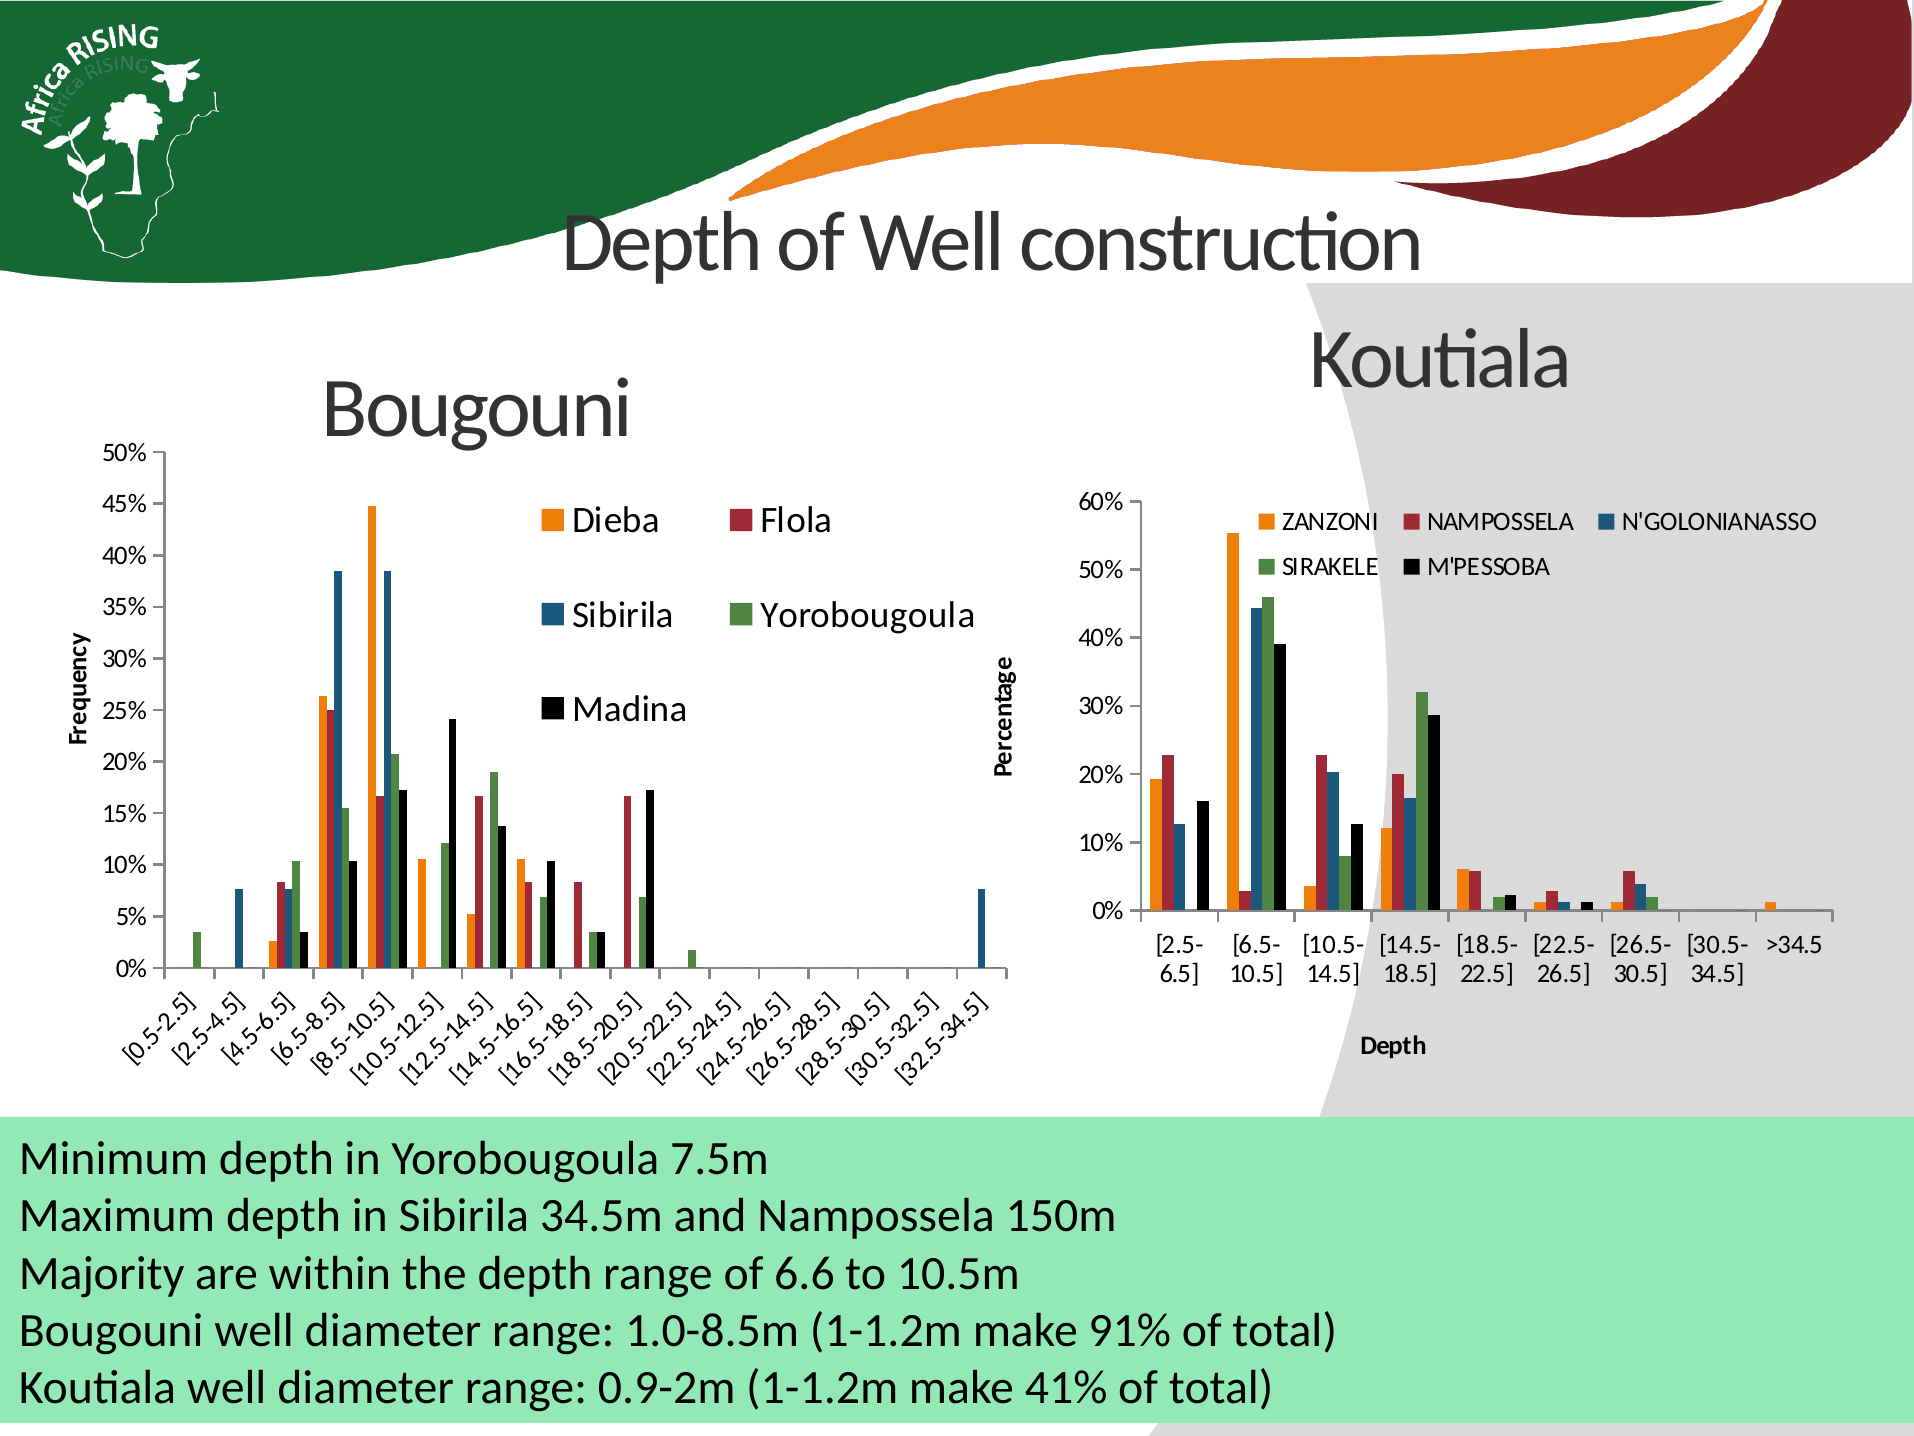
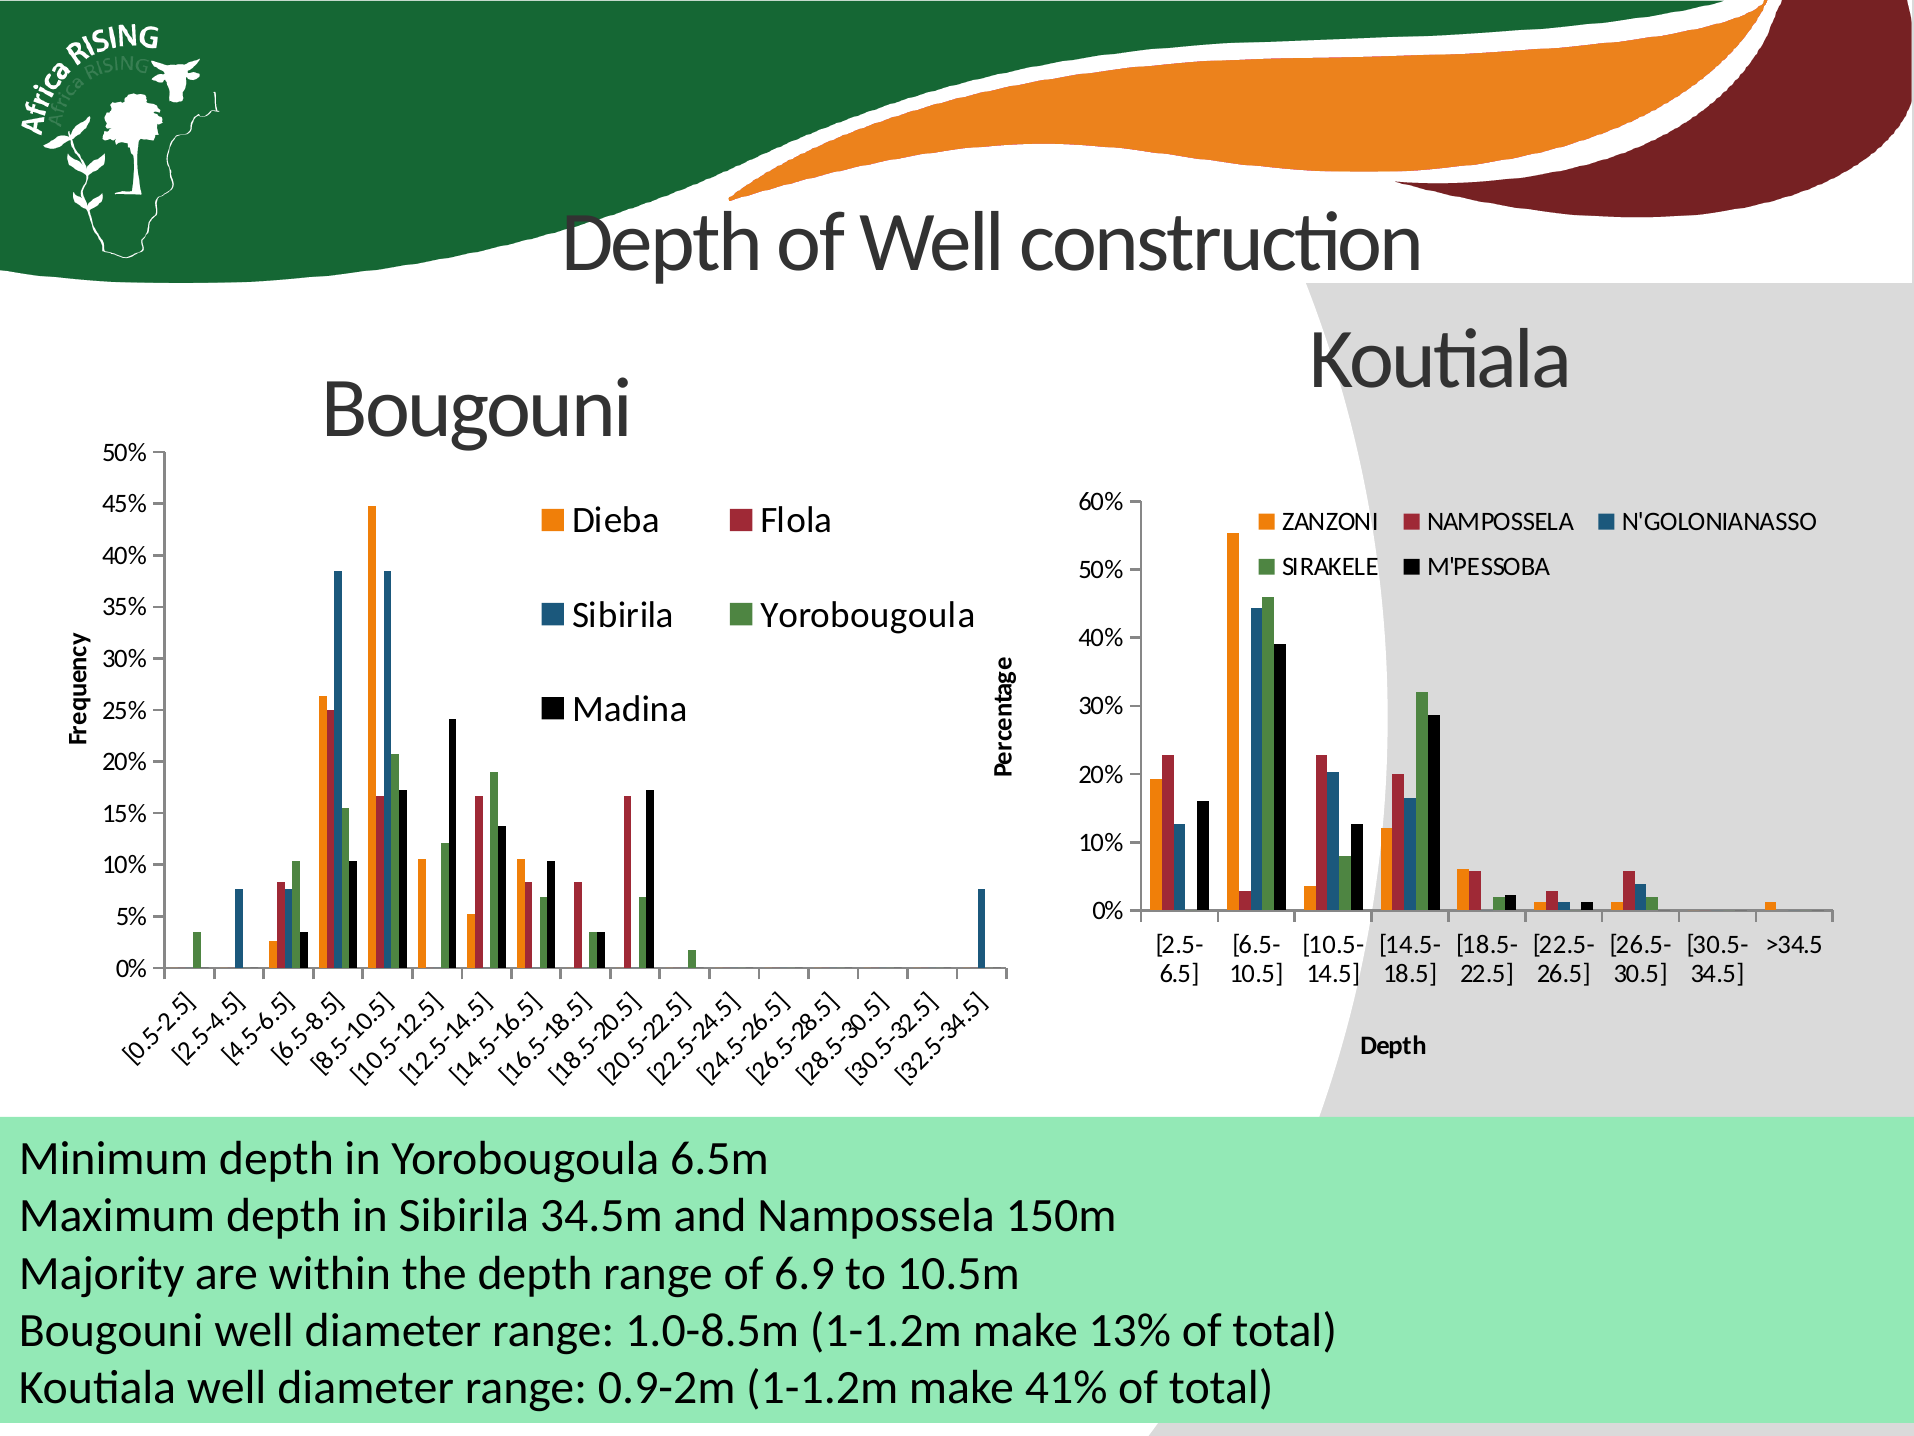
7.5m: 7.5m -> 6.5m
6.6: 6.6 -> 6.9
91%: 91% -> 13%
